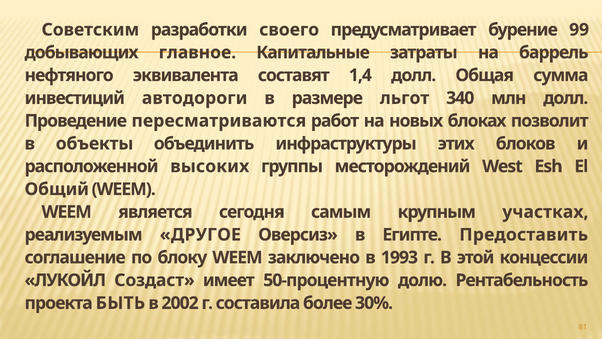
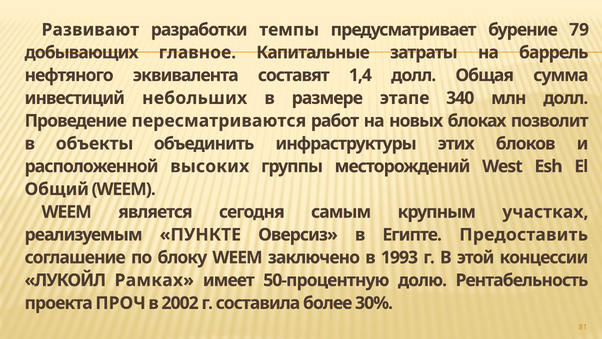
Советским: Советским -> Развивают
своего: своего -> темпы
99: 99 -> 79
автодороги: автодороги -> небольших
льгот: льгот -> этапе
ДРУГОЕ: ДРУГОЕ -> ПУНКТЕ
Создаст: Создаст -> Рамках
БЫТЬ: БЫТЬ -> ПРОЧ
